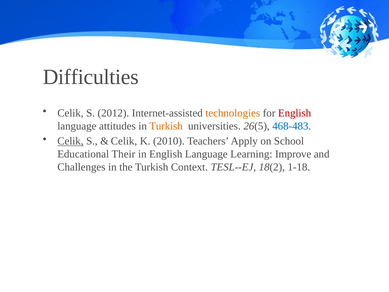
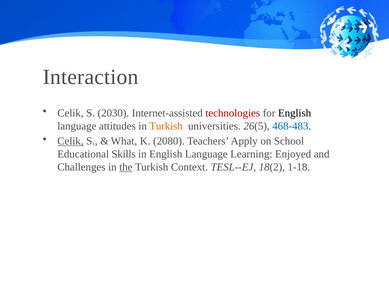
Difficulties: Difficulties -> Interaction
2012: 2012 -> 2030
technologies colour: orange -> red
English at (295, 113) colour: red -> black
Celik at (124, 141): Celik -> What
2010: 2010 -> 2080
Their: Their -> Skills
Improve: Improve -> Enjoyed
the underline: none -> present
